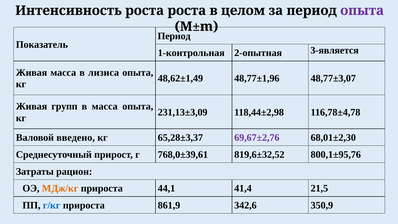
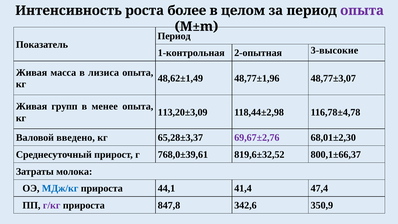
роста роста: роста -> более
3-является: 3-является -> 3-высокие
в масса: масса -> менее
231,13±3,09: 231,13±3,09 -> 113,20±3,09
800,1±95,76: 800,1±95,76 -> 800,1±66,37
рацион: рацион -> молока
МДж/кг colour: orange -> blue
21,5: 21,5 -> 47,4
г/кг colour: blue -> purple
861,9: 861,9 -> 847,8
